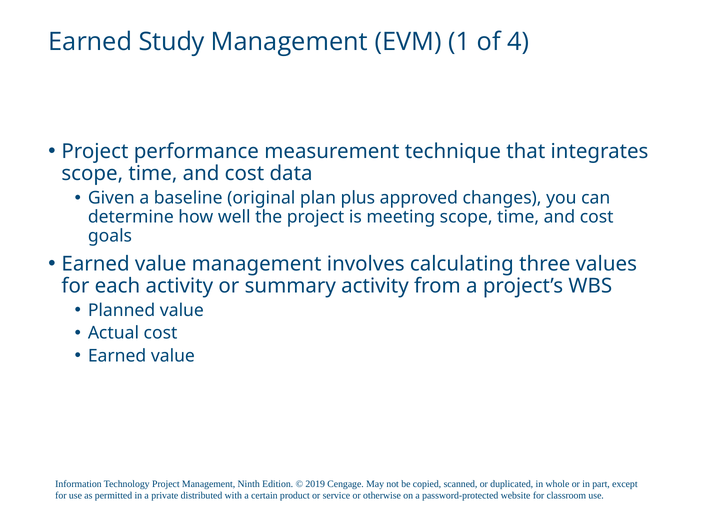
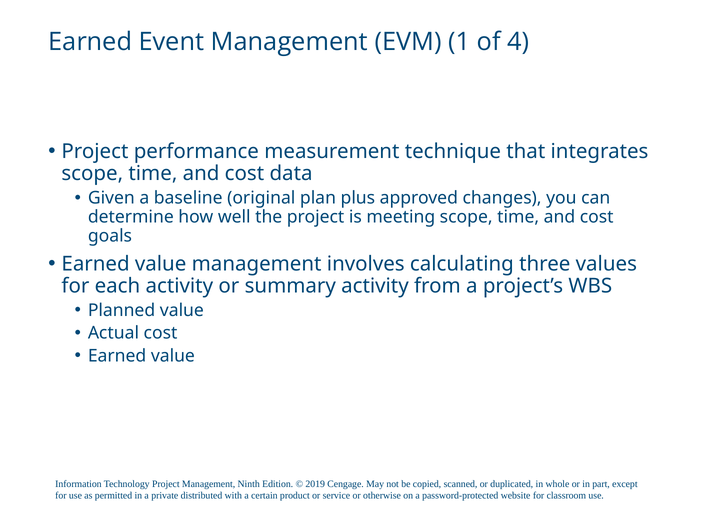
Study: Study -> Event
